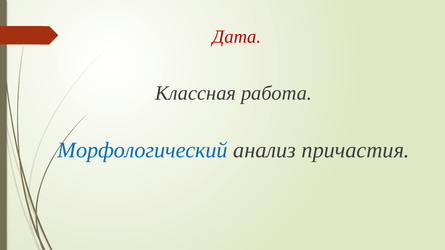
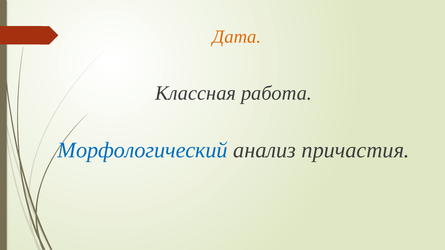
Дата colour: red -> orange
